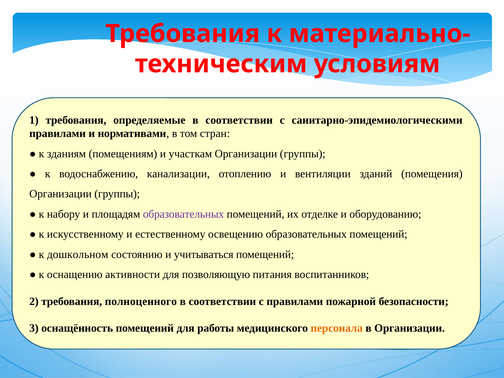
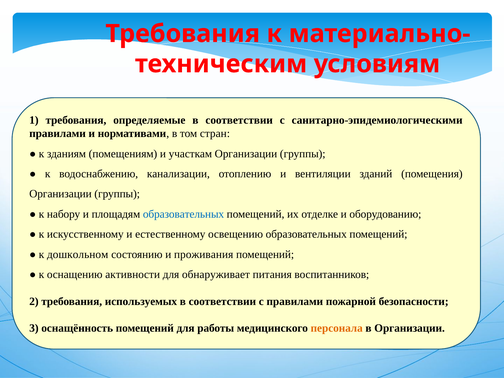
образовательных at (184, 214) colour: purple -> blue
учитываться: учитываться -> проживания
позволяющую: позволяющую -> обнаруживает
полноценного: полноценного -> используемых
